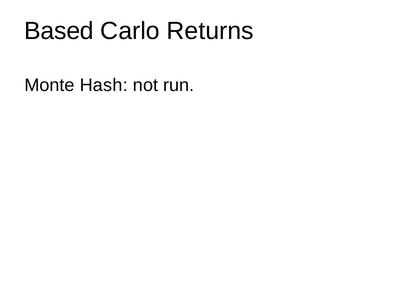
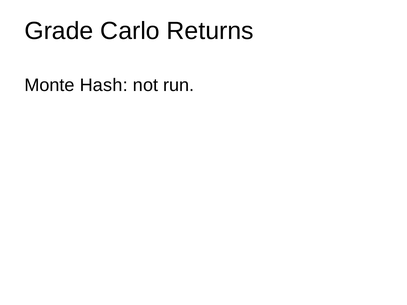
Based: Based -> Grade
